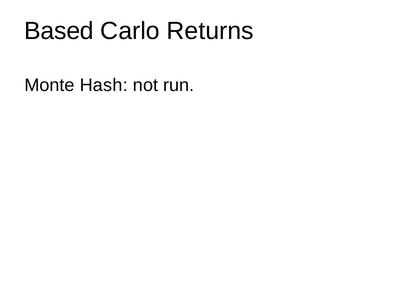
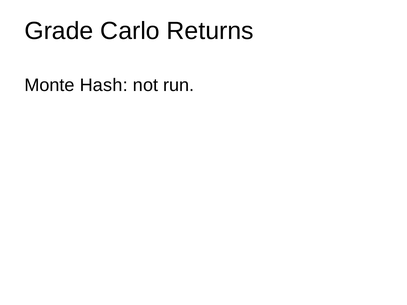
Based: Based -> Grade
